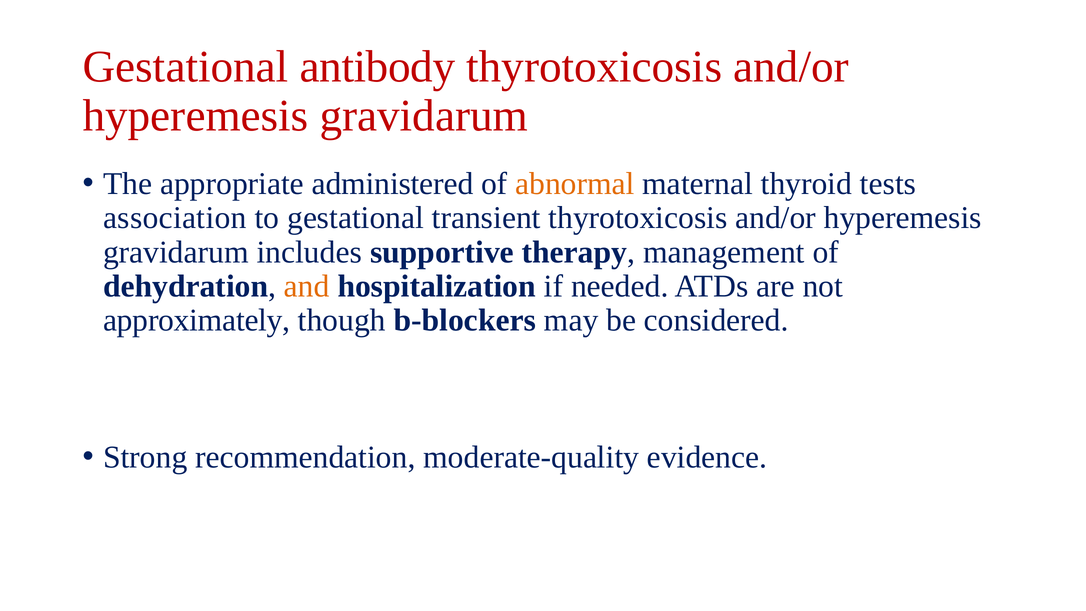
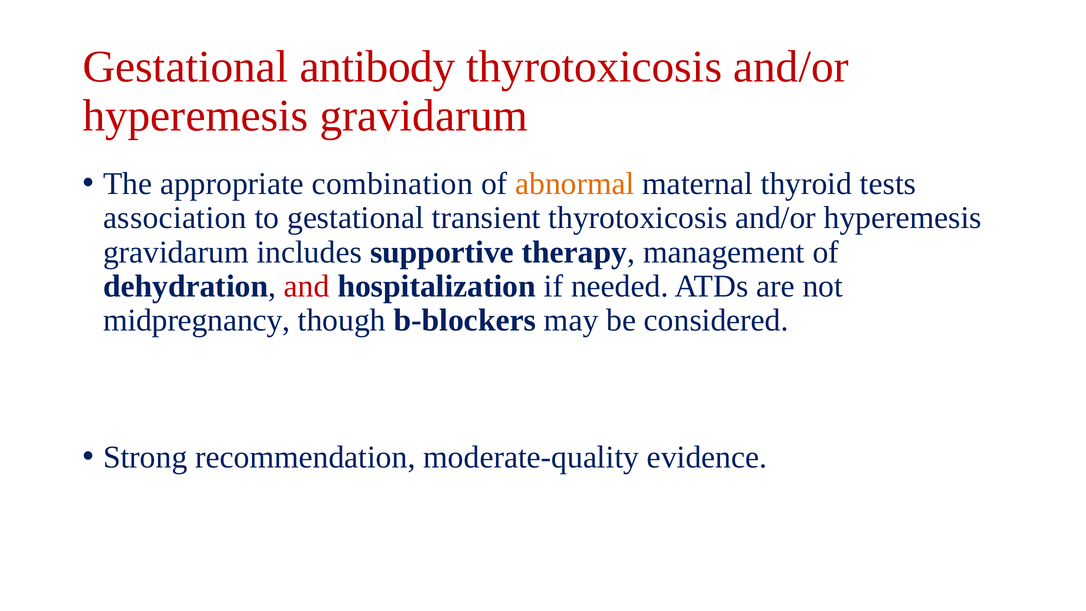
administered: administered -> combination
and colour: orange -> red
approximately: approximately -> midpregnancy
